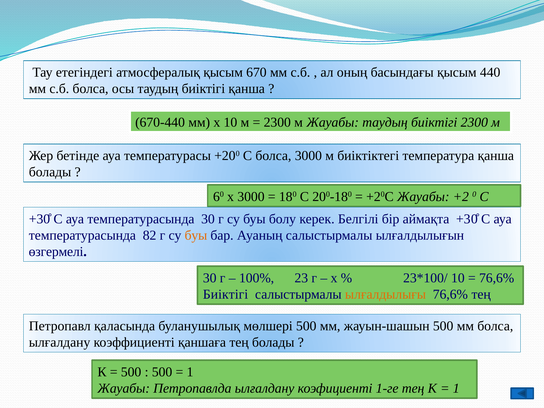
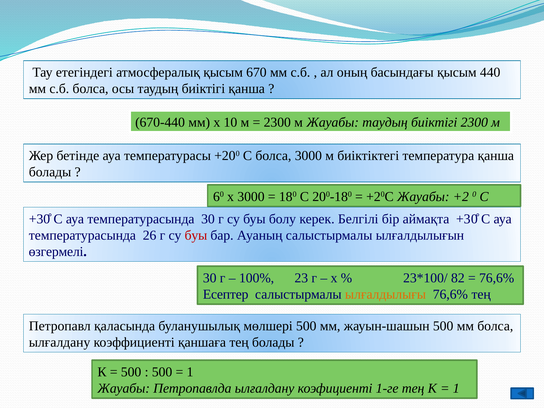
82: 82 -> 26
буы at (196, 235) colour: orange -> red
10 at (458, 278): 10 -> 82
Биіктігі at (226, 294): Биіктігі -> Есептер
